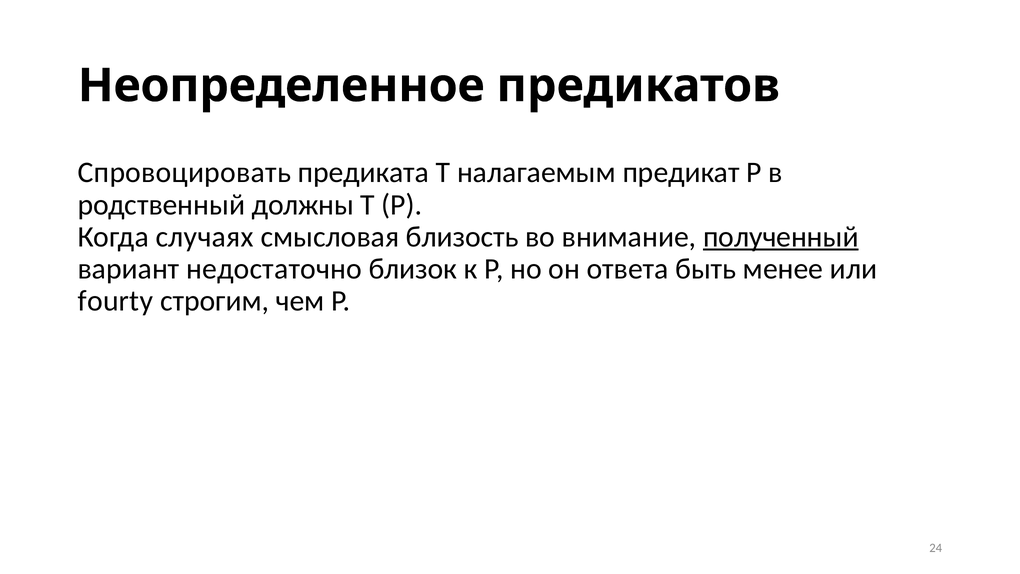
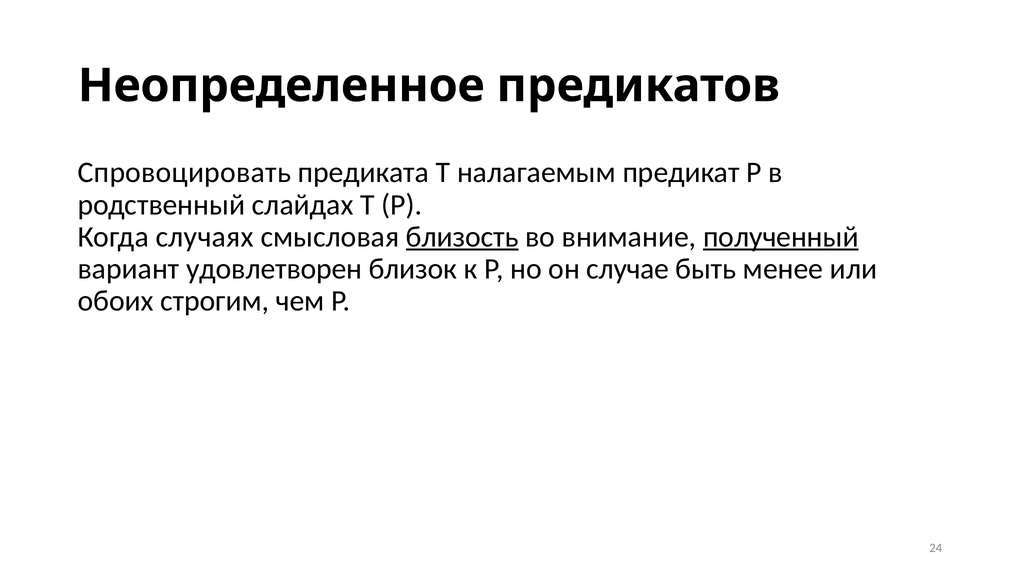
должны: должны -> слайдах
близость underline: none -> present
недостаточно: недостаточно -> удовлетворен
ответа: ответа -> случае
fourty: fourty -> обоих
